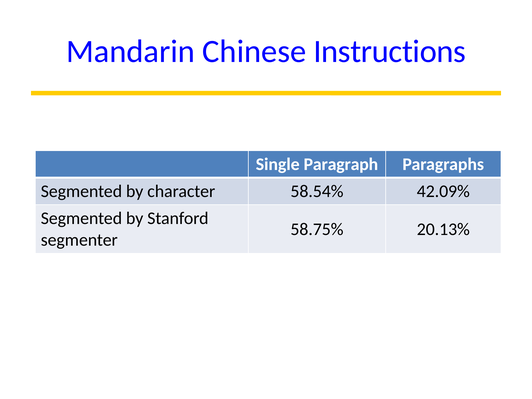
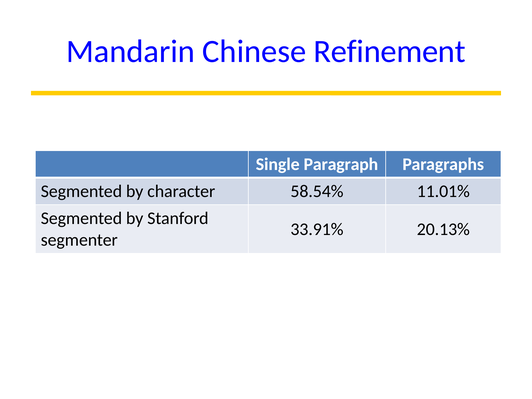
Instructions: Instructions -> Refinement
42.09%: 42.09% -> 11.01%
58.75%: 58.75% -> 33.91%
